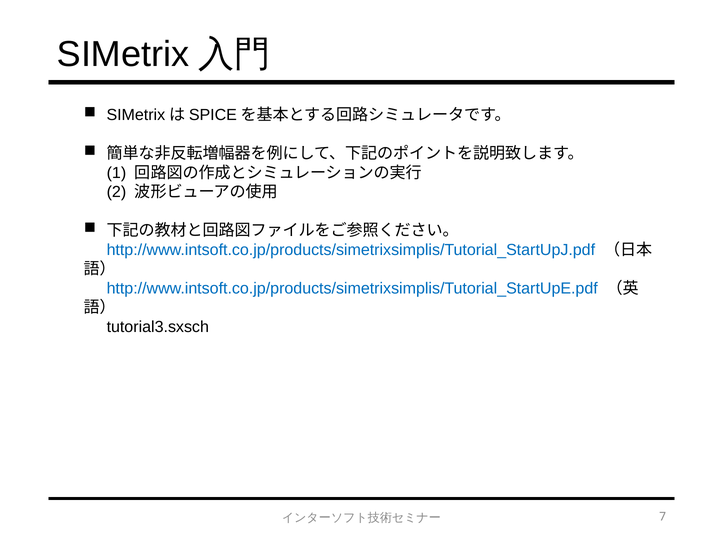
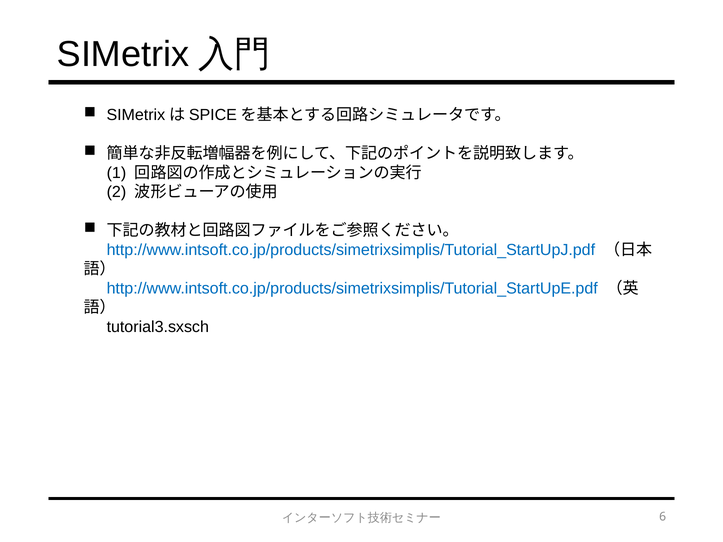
7: 7 -> 6
